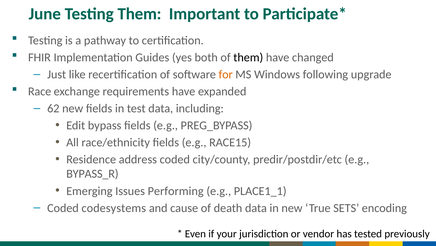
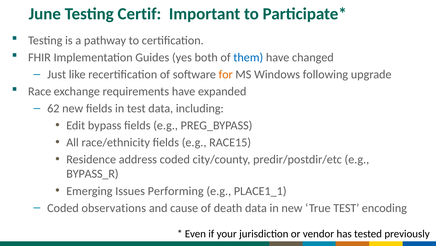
Testing Them: Them -> Certif
them at (248, 57) colour: black -> blue
codesystems: codesystems -> observations
True SETS: SETS -> TEST
